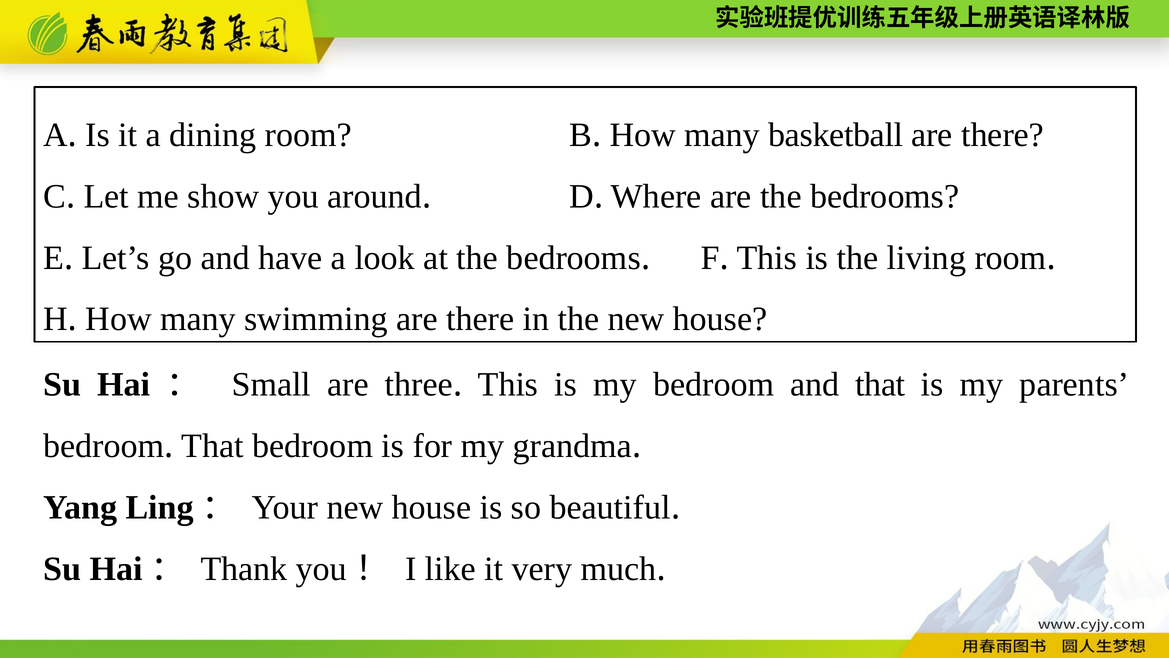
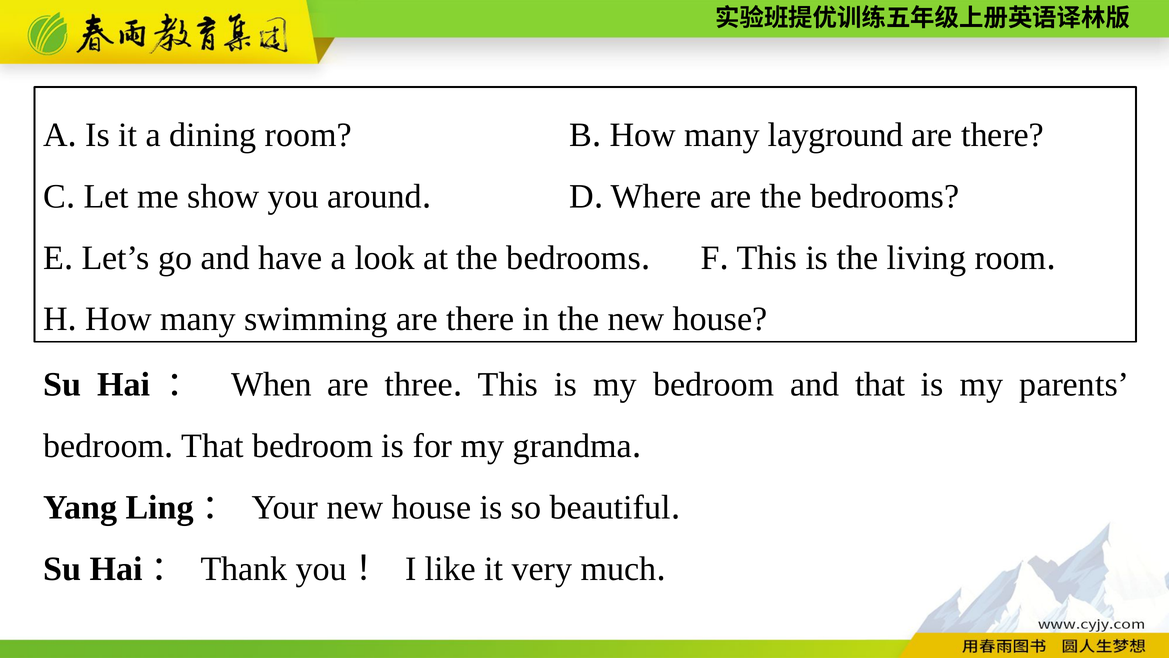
basketball: basketball -> layground
Small: Small -> When
